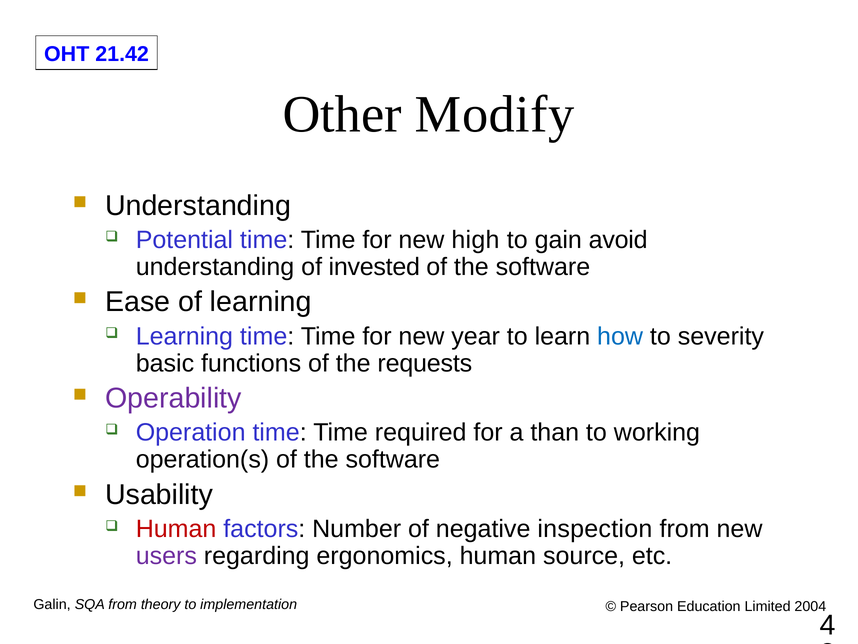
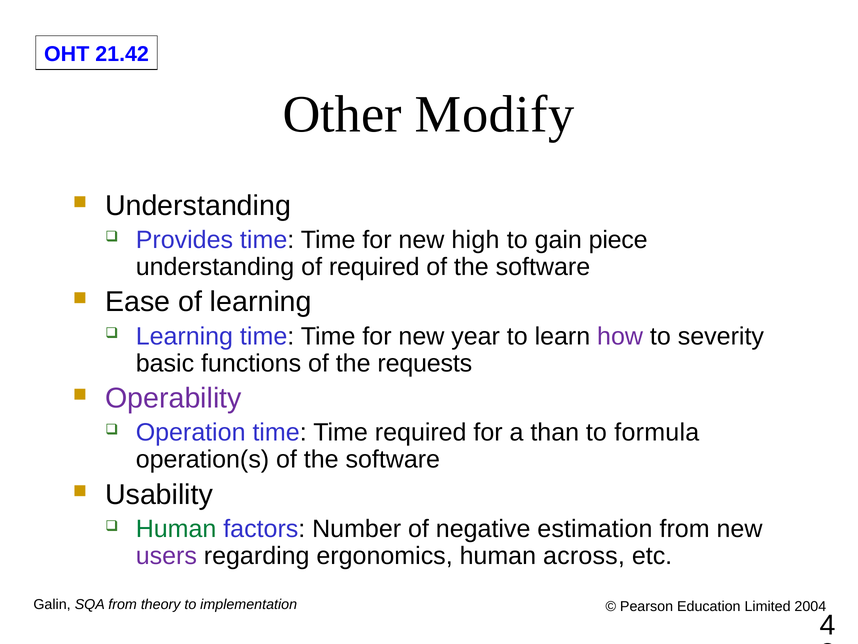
Potential: Potential -> Provides
avoid: avoid -> piece
of invested: invested -> required
how colour: blue -> purple
working: working -> formula
Human at (176, 529) colour: red -> green
inspection: inspection -> estimation
source: source -> across
